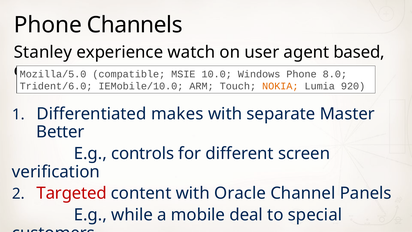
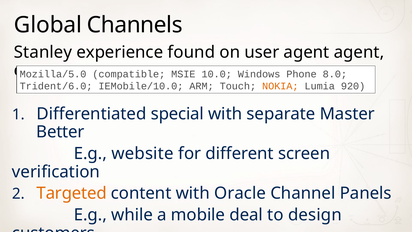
Phone at (48, 25): Phone -> Global
watch: watch -> found
agent based: based -> agent
makes: makes -> special
controls: controls -> website
Targeted colour: red -> orange
special: special -> design
